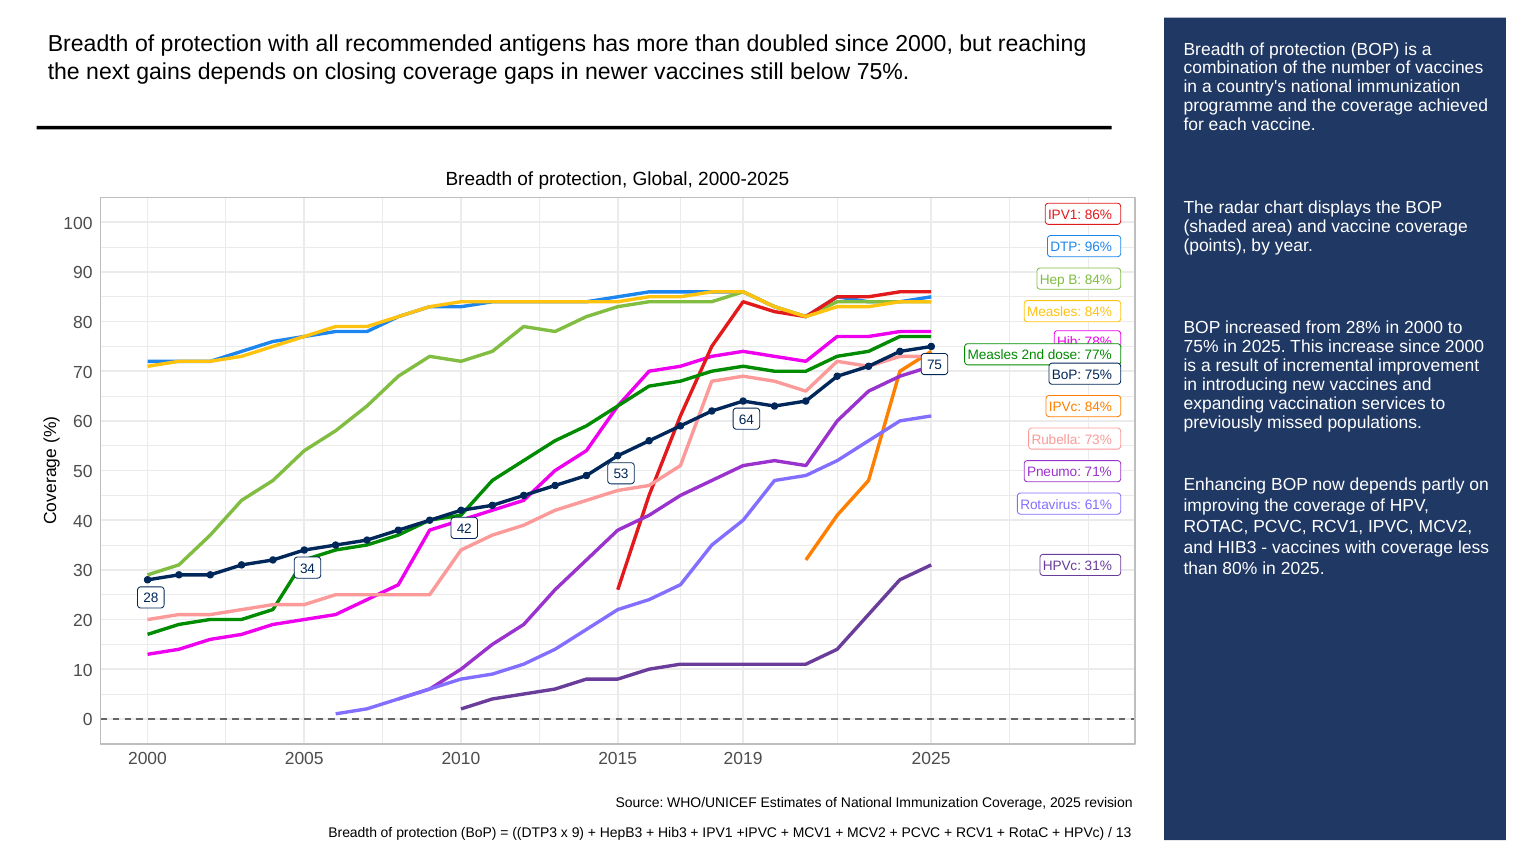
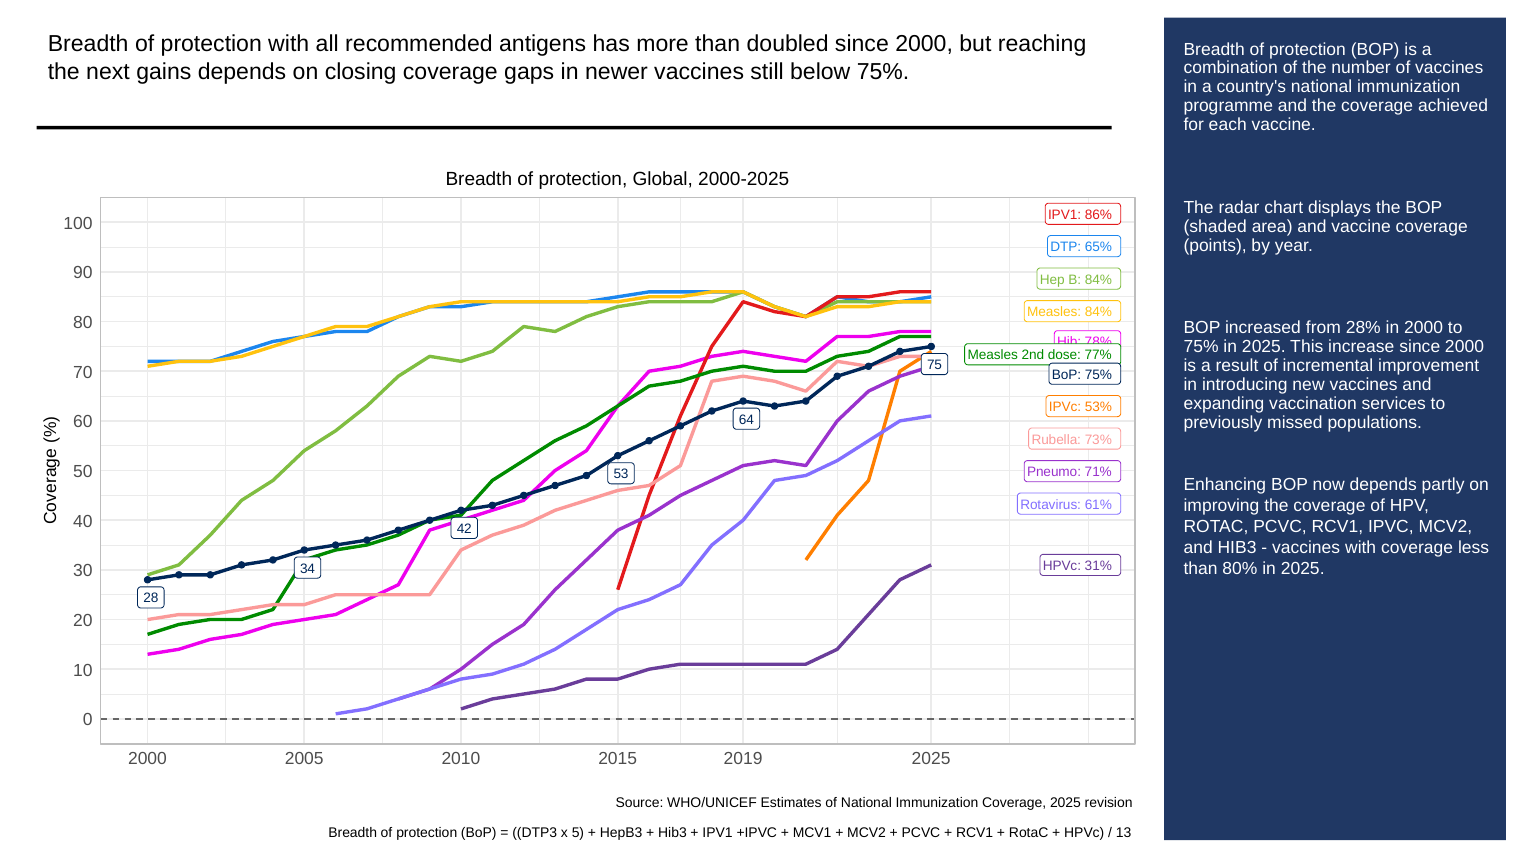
96%: 96% -> 65%
IPVc 84%: 84% -> 53%
9: 9 -> 5
